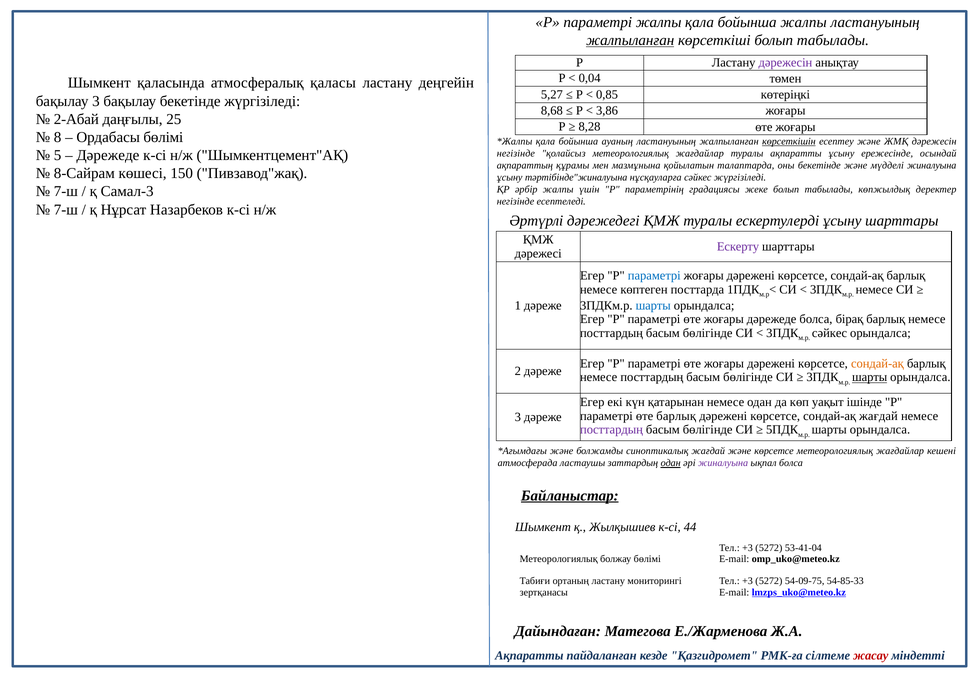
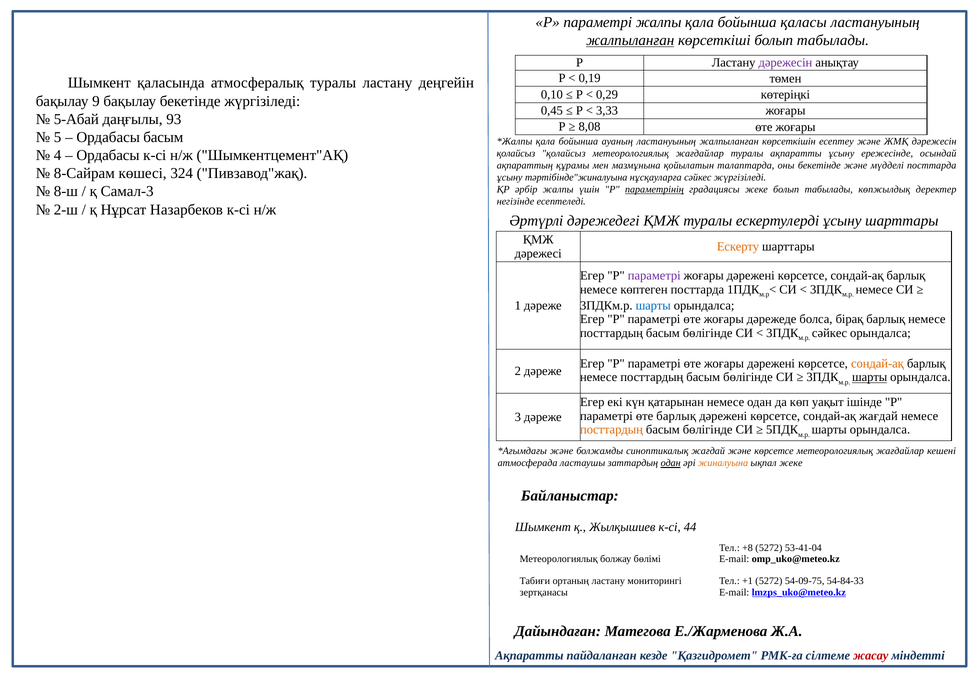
бойынша жалпы: жалпы -> қаласы
0,04: 0,04 -> 0,19
атмосфералық қаласы: қаласы -> туралы
5,27: 5,27 -> 0,10
0,85: 0,85 -> 0,29
бақылау 3: 3 -> 9
8,68: 8,68 -> 0,45
3,86: 3,86 -> 3,33
2-Абай: 2-Абай -> 5-Абай
25: 25 -> 93
8,28: 8,28 -> 8,08
8: 8 -> 5
Ордабасы бөлімі: бөлімі -> басым
көрсеткішін underline: present -> none
5: 5 -> 4
Дәрежеде at (108, 155): Дәрежеде -> Ордабасы
негізінде at (516, 153): негізінде -> қолайсыз
мүдделі жиналуына: жиналуына -> посттарда
150: 150 -> 324
7-ш at (66, 191): 7-ш -> 8-ш
параметрінің underline: none -> present
7-ш at (66, 209): 7-ш -> 2-ш
Ескерту colour: purple -> orange
параметрі at (654, 276) colour: blue -> purple
посттардың at (611, 430) colour: purple -> orange
жиналуына at (723, 463) colour: purple -> orange
ықпал болса: болса -> жеке
Байланыстар underline: present -> none
+3 at (747, 548): +3 -> +8
+3 at (747, 581): +3 -> +1
54-85-33: 54-85-33 -> 54-84-33
